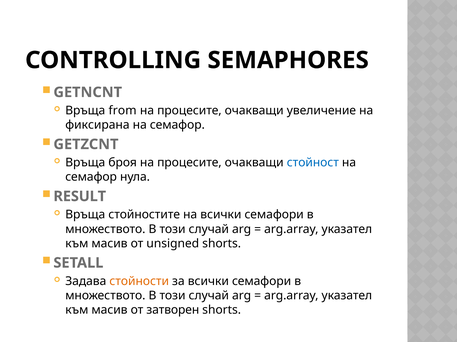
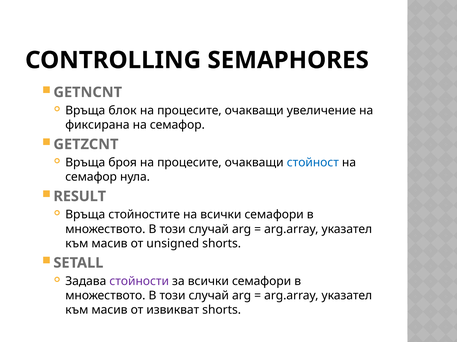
from: from -> блок
стойности colour: orange -> purple
затворен: затворен -> извикват
